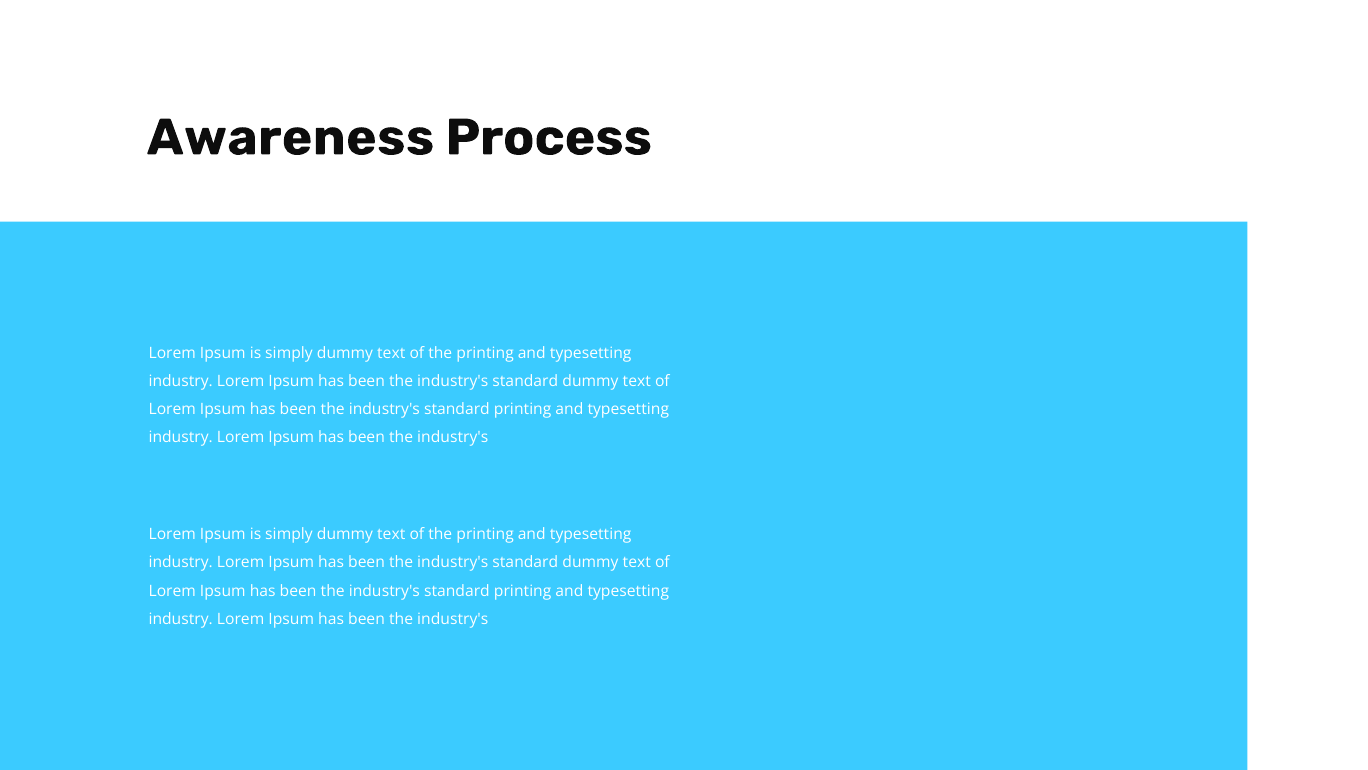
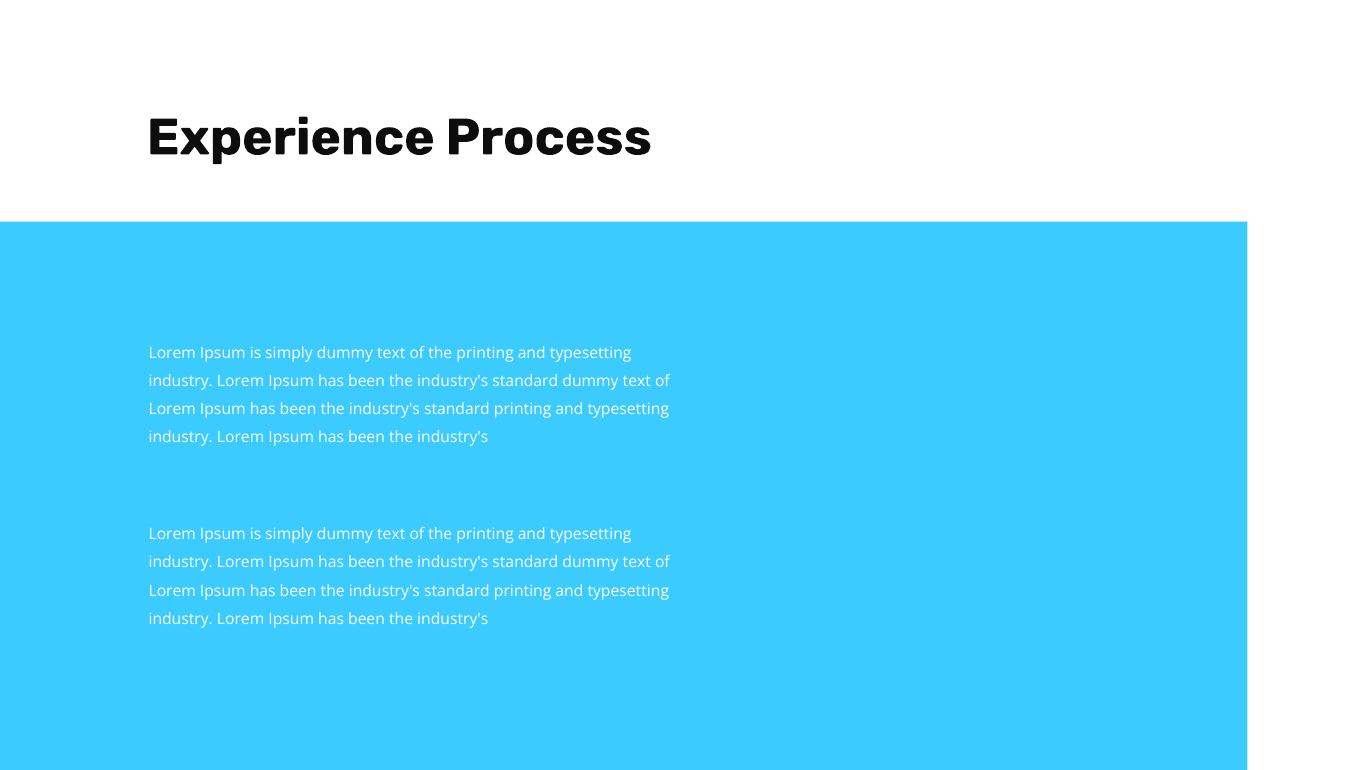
Awareness: Awareness -> Experience
